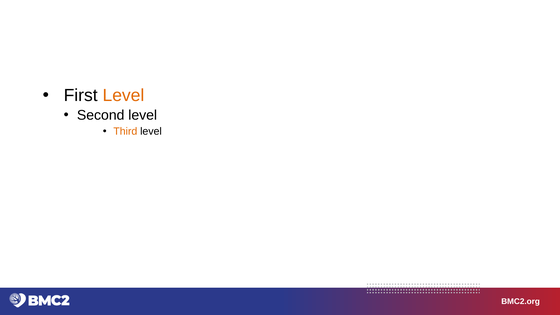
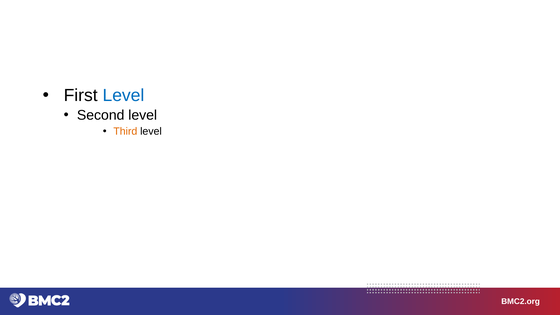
Level at (123, 95) colour: orange -> blue
